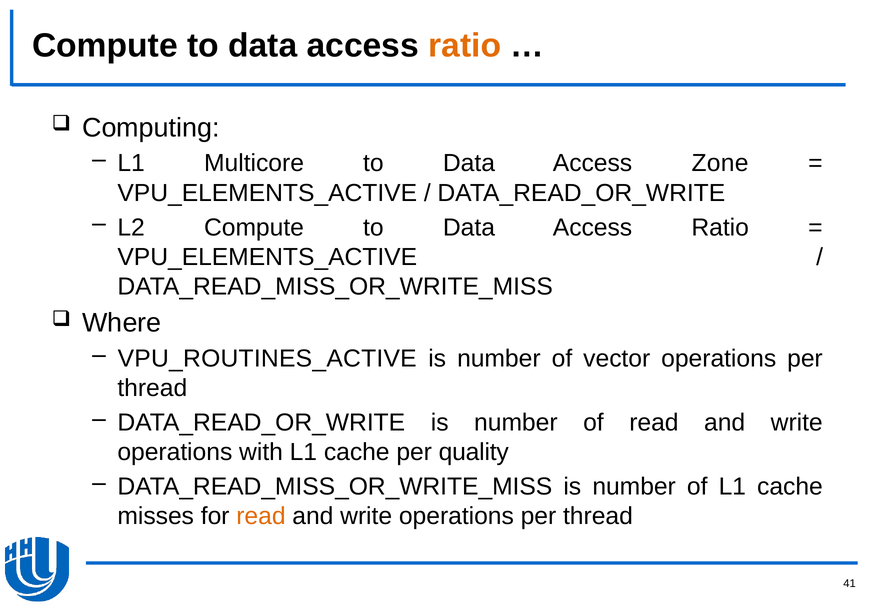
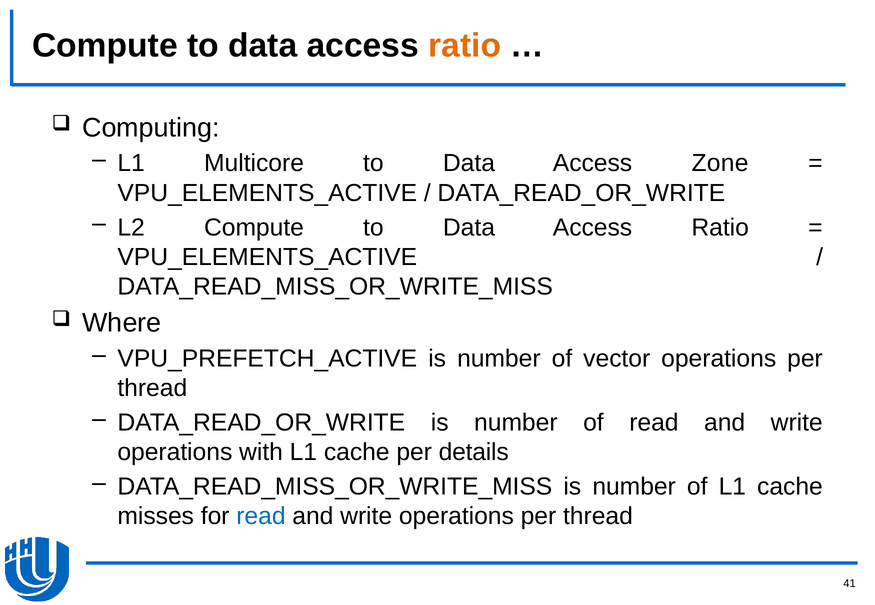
VPU_ROUTINES_ACTIVE: VPU_ROUTINES_ACTIVE -> VPU_PREFETCH_ACTIVE
quality: quality -> details
read at (261, 517) colour: orange -> blue
